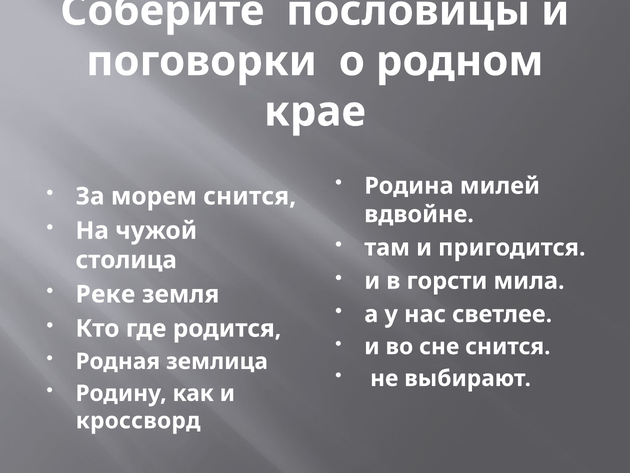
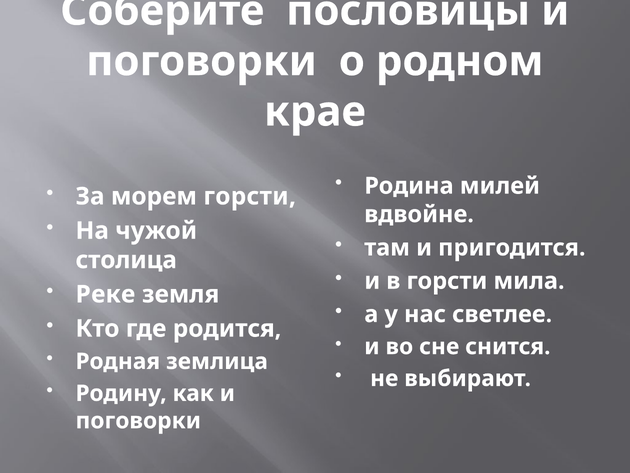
морем снится: снится -> горсти
кроссворд at (138, 420): кроссворд -> поговорки
